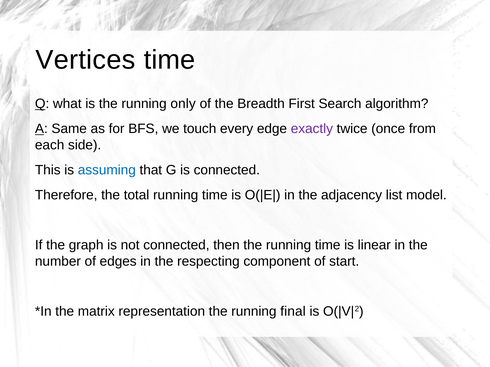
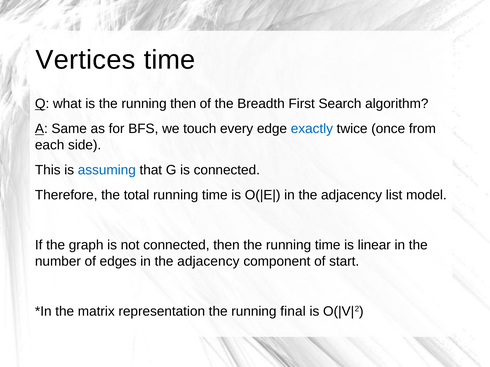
running only: only -> then
exactly colour: purple -> blue
edges in the respecting: respecting -> adjacency
